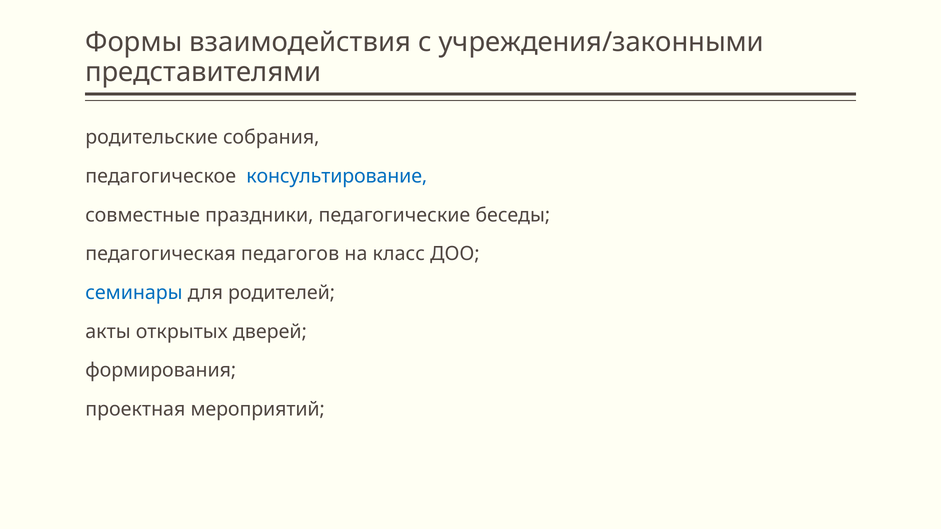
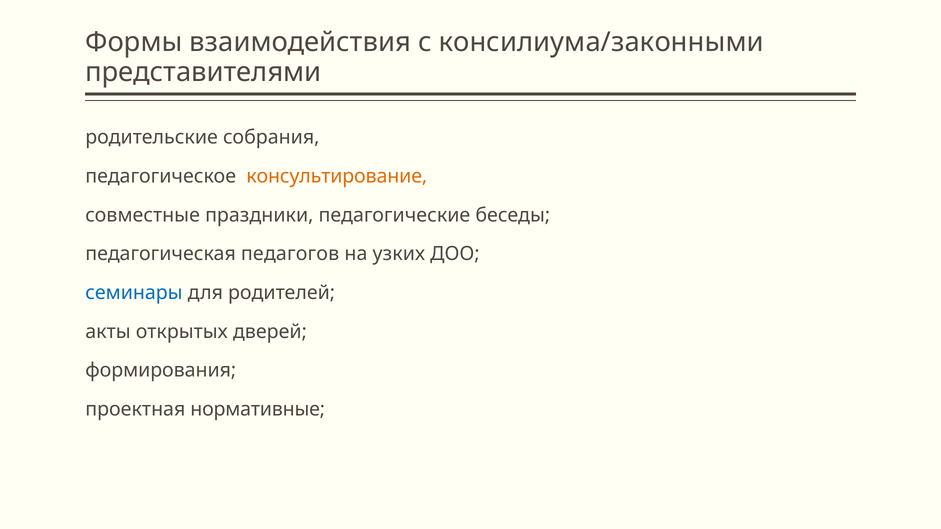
учреждения/законными: учреждения/законными -> консилиума/законными
консультирование colour: blue -> orange
класс: класс -> узких
мероприятий: мероприятий -> нормативные
